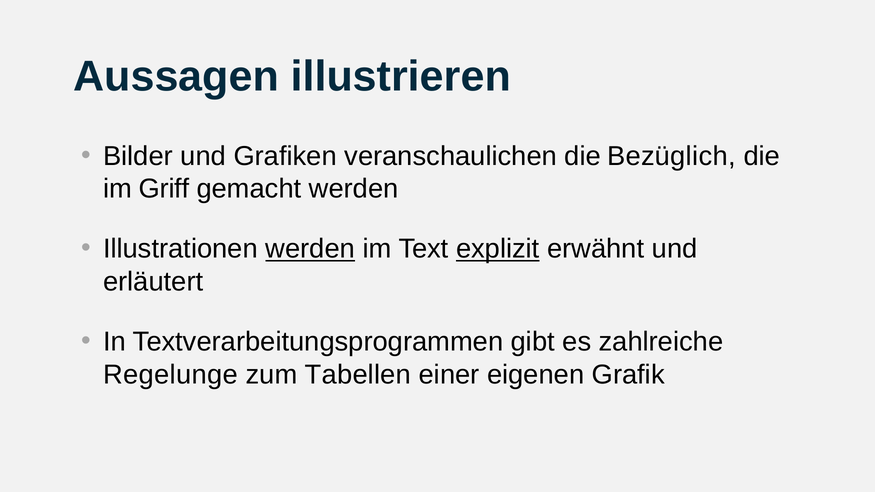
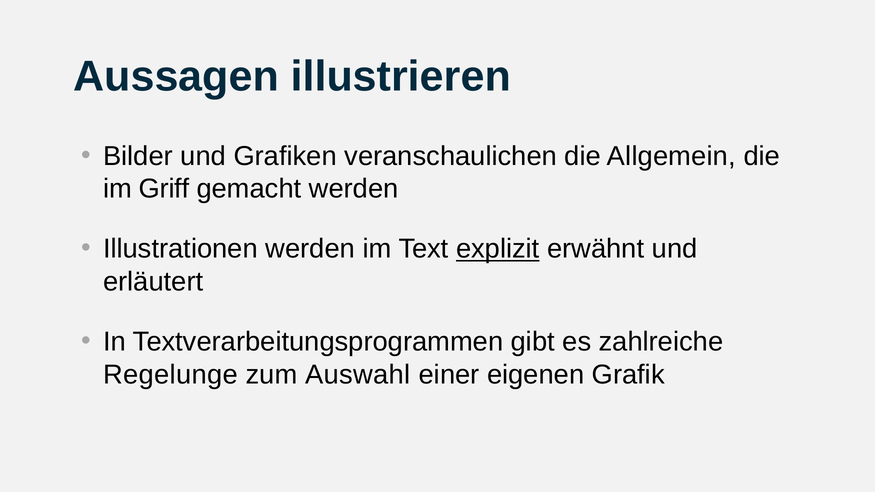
Bezüglich: Bezüglich -> Allgemein
werden at (310, 249) underline: present -> none
Tabellen: Tabellen -> Auswahl
